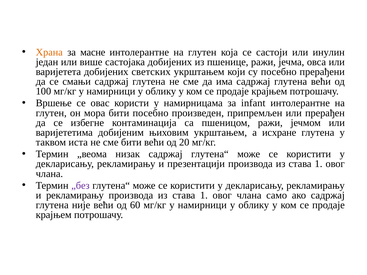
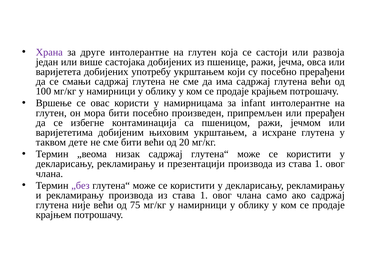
Храна colour: orange -> purple
масне: масне -> друге
инулин: инулин -> развоја
светских: светских -> употребу
иста: иста -> дете
60: 60 -> 75
